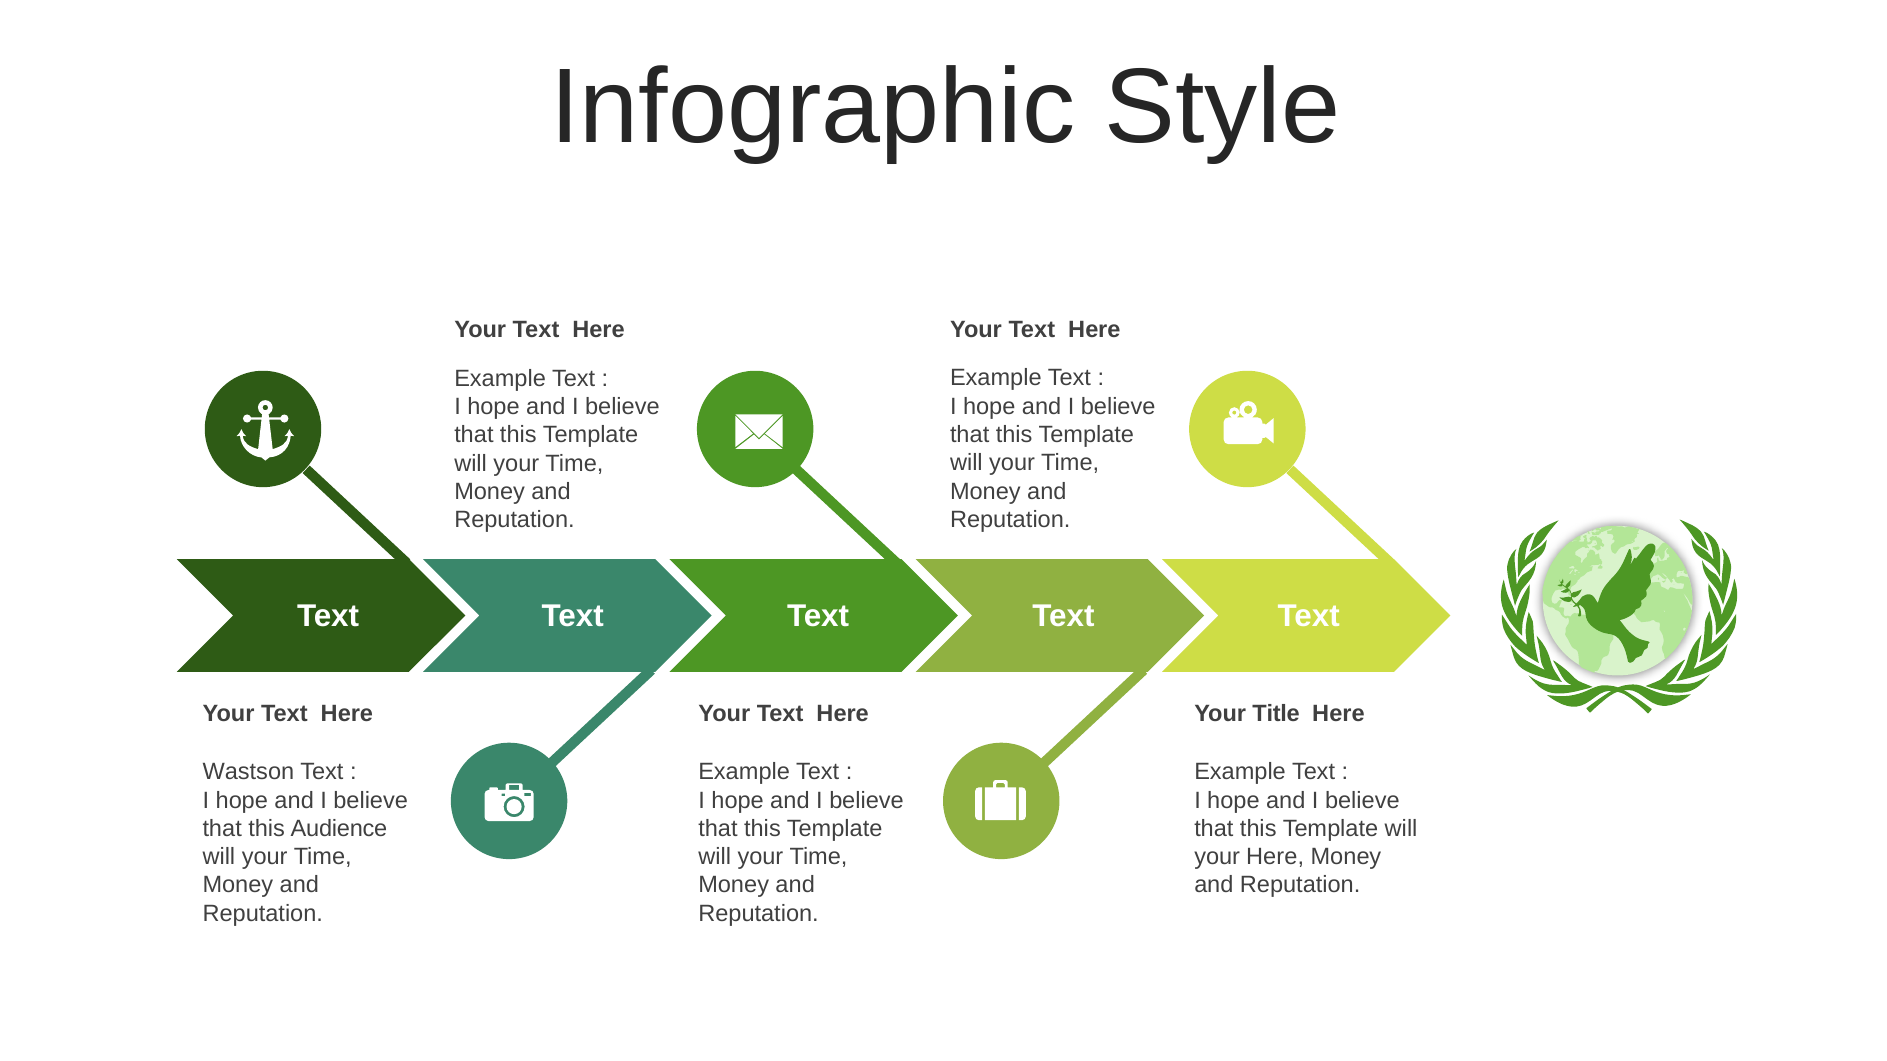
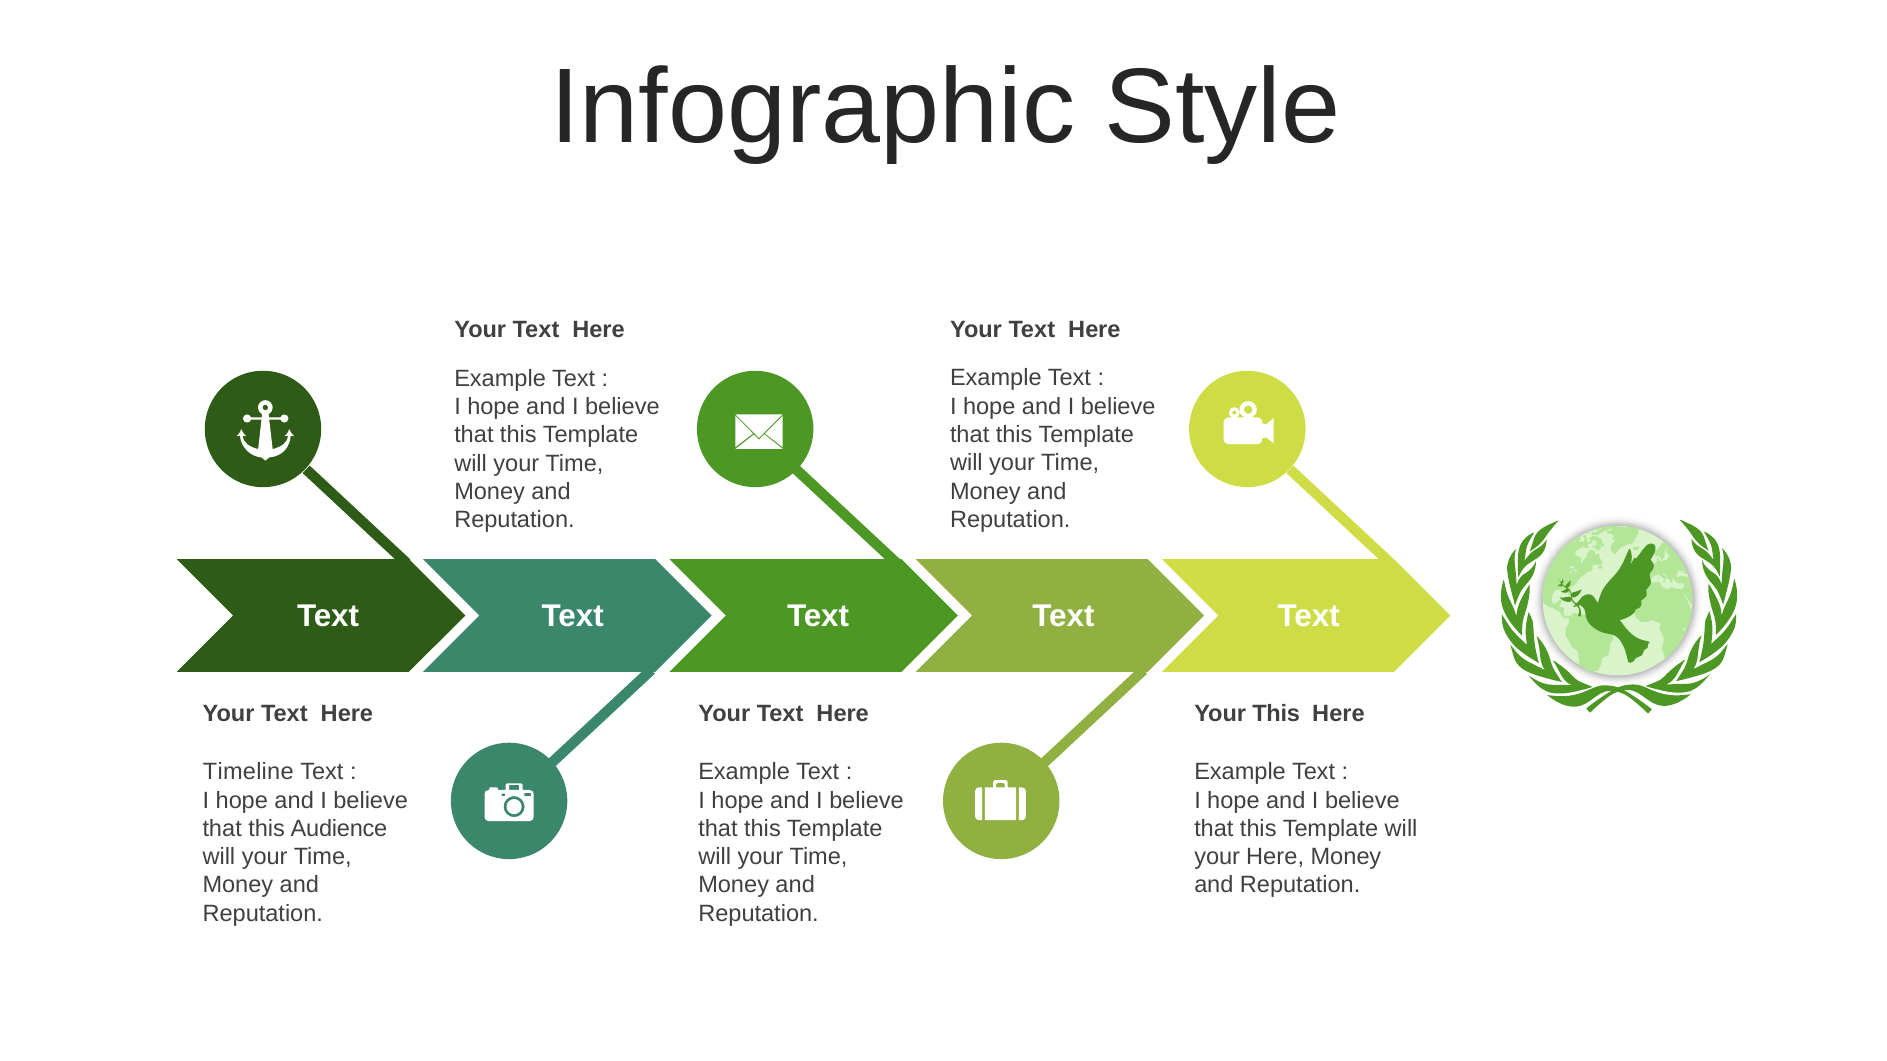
Your Title: Title -> This
Wastson: Wastson -> Timeline
